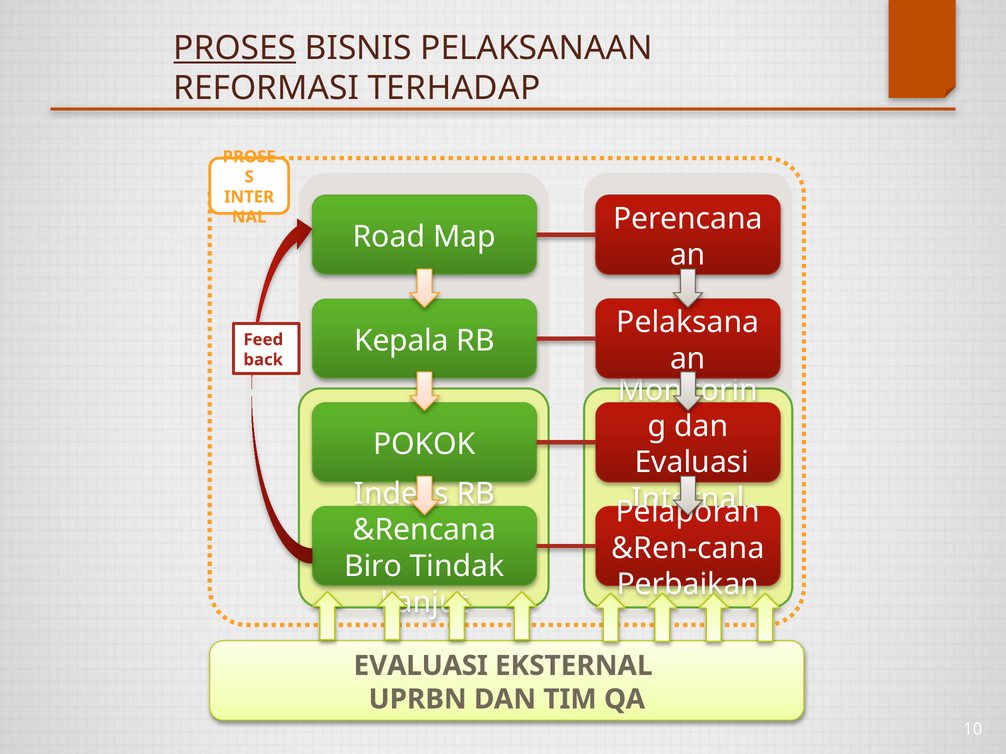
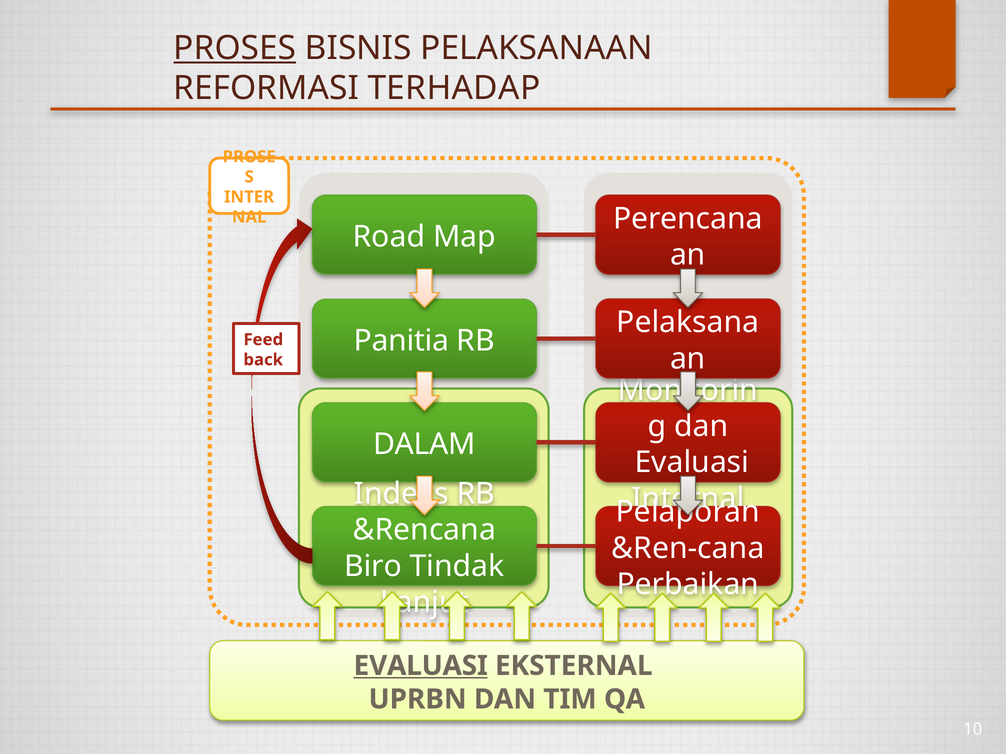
Kepala: Kepala -> Panitia
POKOK: POKOK -> DALAM
EVALUASI at (421, 666) underline: none -> present
